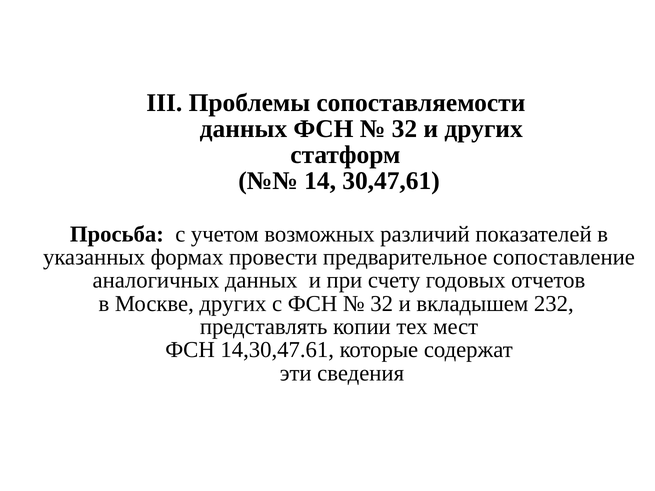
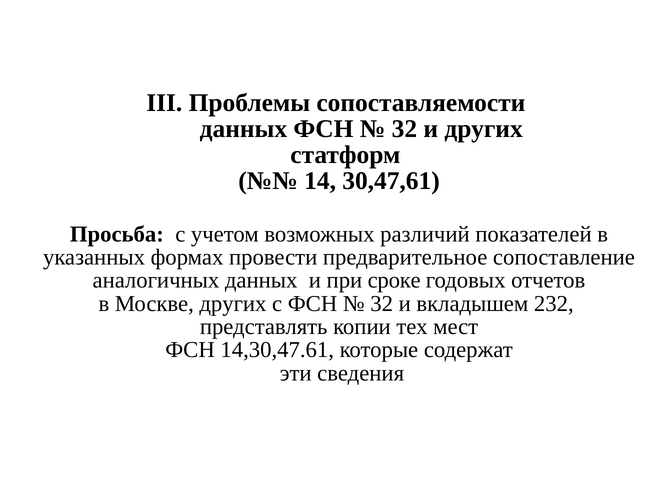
счету: счету -> сроке
